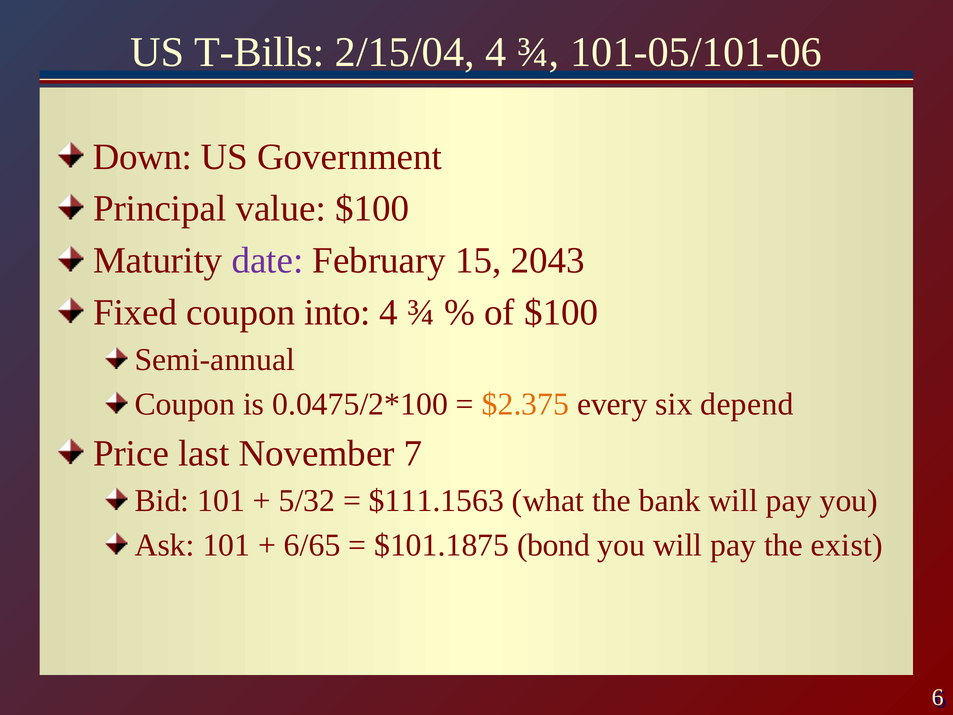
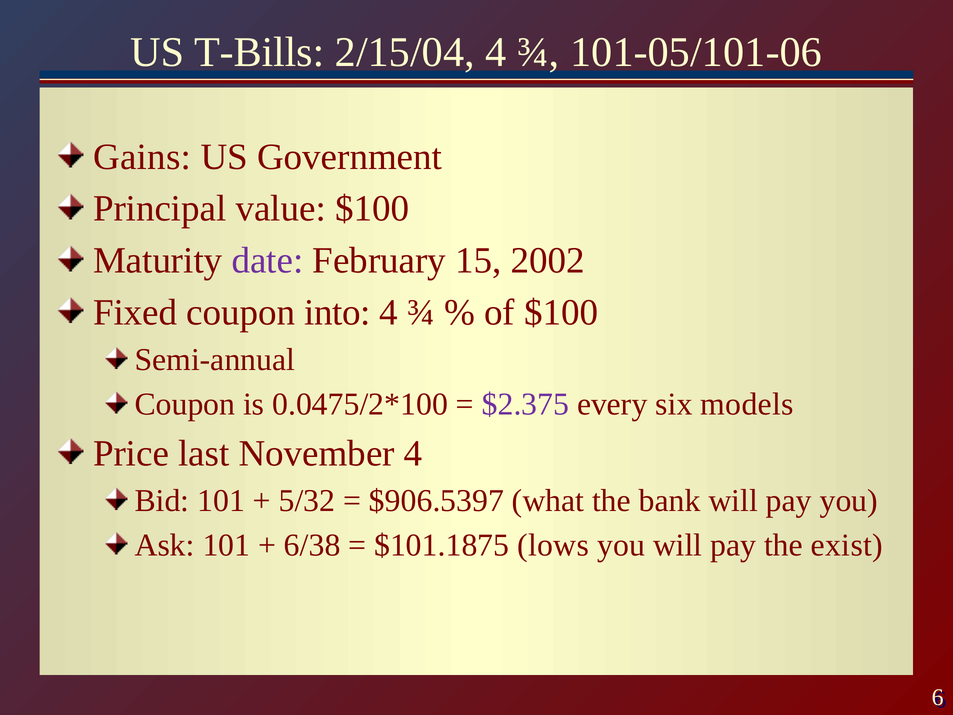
Down: Down -> Gains
2043: 2043 -> 2002
$2.375 colour: orange -> purple
depend: depend -> models
November 7: 7 -> 4
$111.1563: $111.1563 -> $906.5397
6/65: 6/65 -> 6/38
bond: bond -> lows
